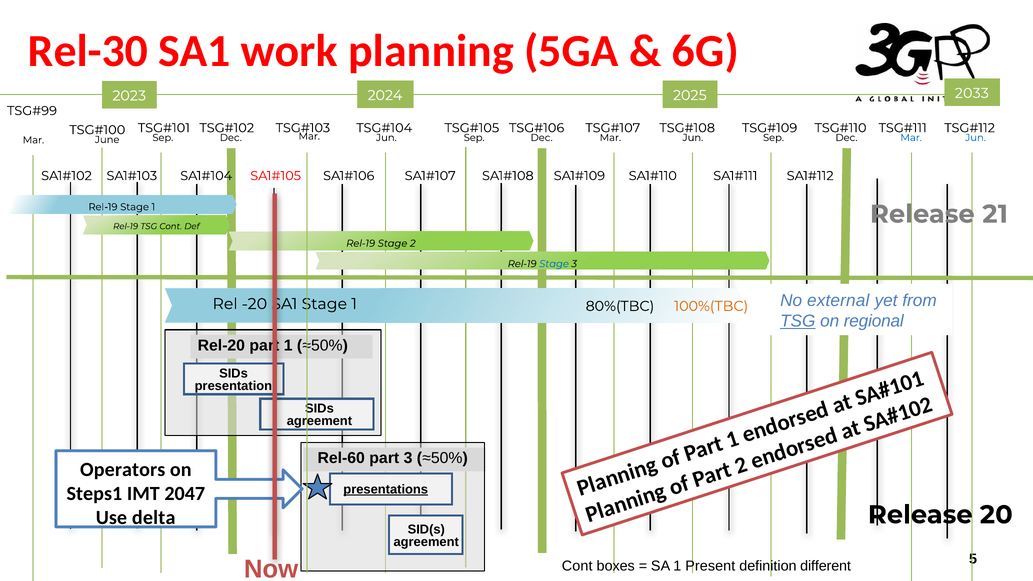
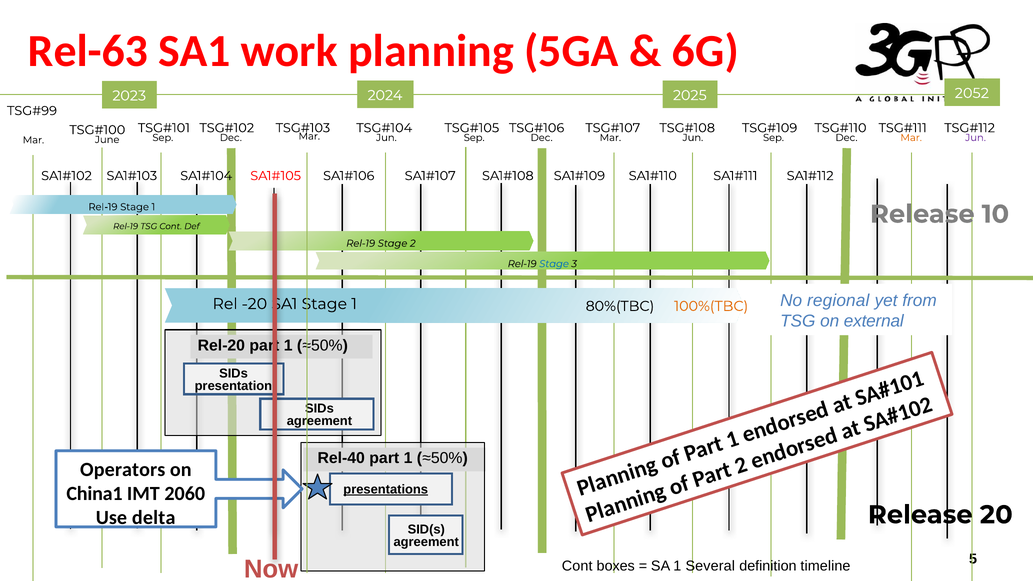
Rel-30: Rel-30 -> Rel-63
2033: 2033 -> 2052
Mar at (911, 138) colour: blue -> orange
Jun at (976, 138) colour: blue -> purple
21: 21 -> 10
external: external -> regional
TSG at (798, 321) underline: present -> none
regional: regional -> external
Rel-60: Rel-60 -> Rel-40
3 at (408, 458): 3 -> 1
Steps1: Steps1 -> China1
2047: 2047 -> 2060
Present: Present -> Several
different: different -> timeline
